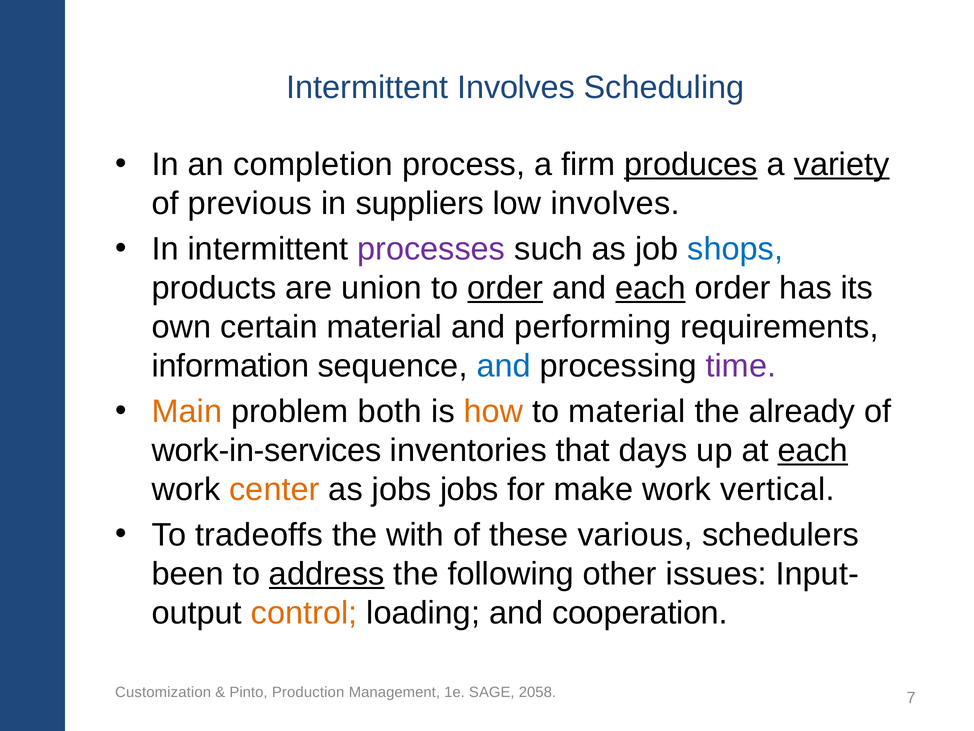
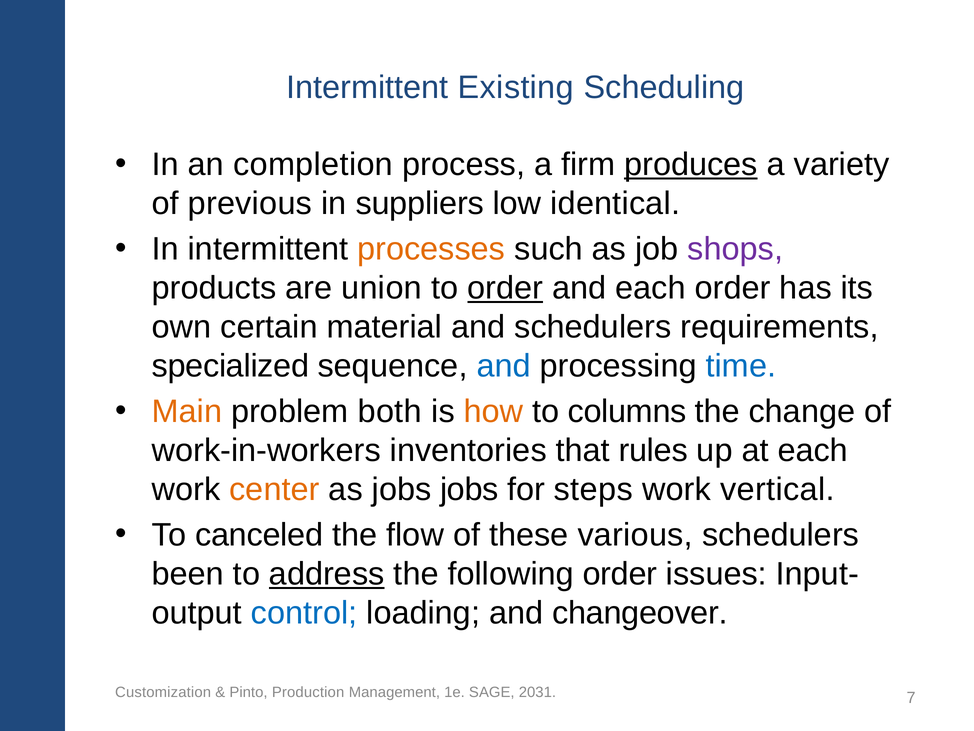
Intermittent Involves: Involves -> Existing
variety underline: present -> none
low involves: involves -> identical
processes colour: purple -> orange
shops colour: blue -> purple
each at (651, 288) underline: present -> none
and performing: performing -> schedulers
information: information -> specialized
time colour: purple -> blue
to material: material -> columns
already: already -> change
work-in-services: work-in-services -> work-in-workers
days: days -> rules
each at (813, 450) underline: present -> none
make: make -> steps
tradeoffs: tradeoffs -> canceled
with: with -> flow
following other: other -> order
control colour: orange -> blue
cooperation: cooperation -> changeover
2058: 2058 -> 2031
